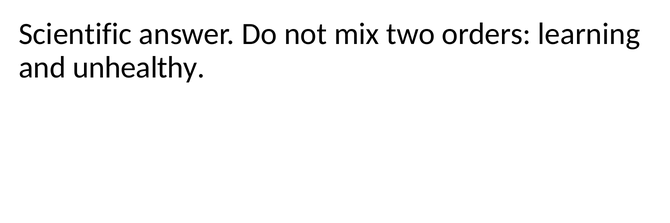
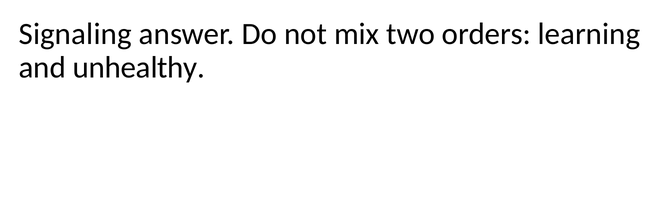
Scientific: Scientific -> Signaling
